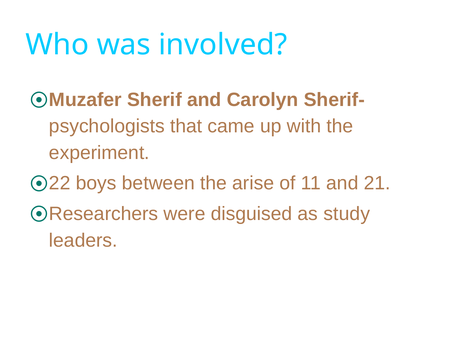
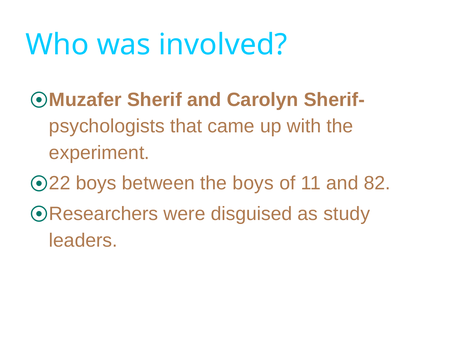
the arise: arise -> boys
21: 21 -> 82
